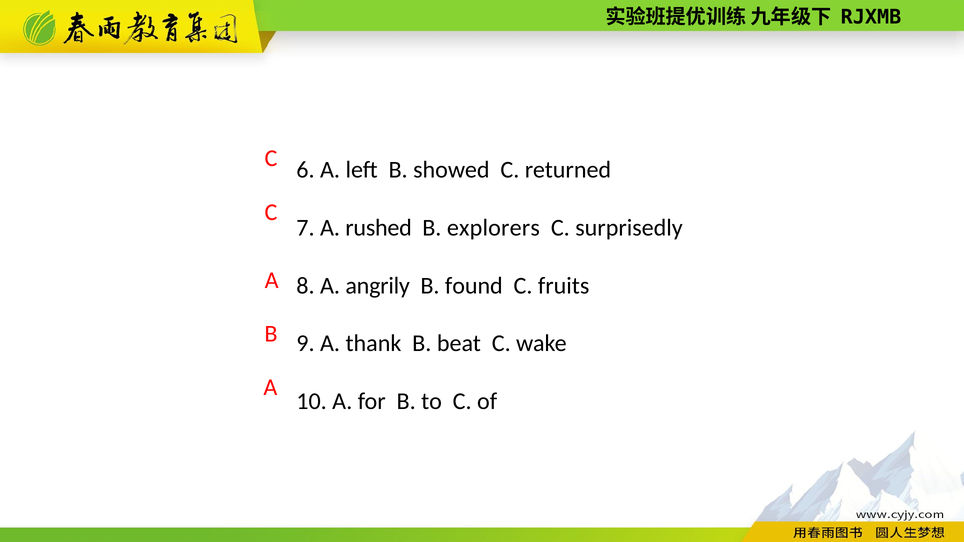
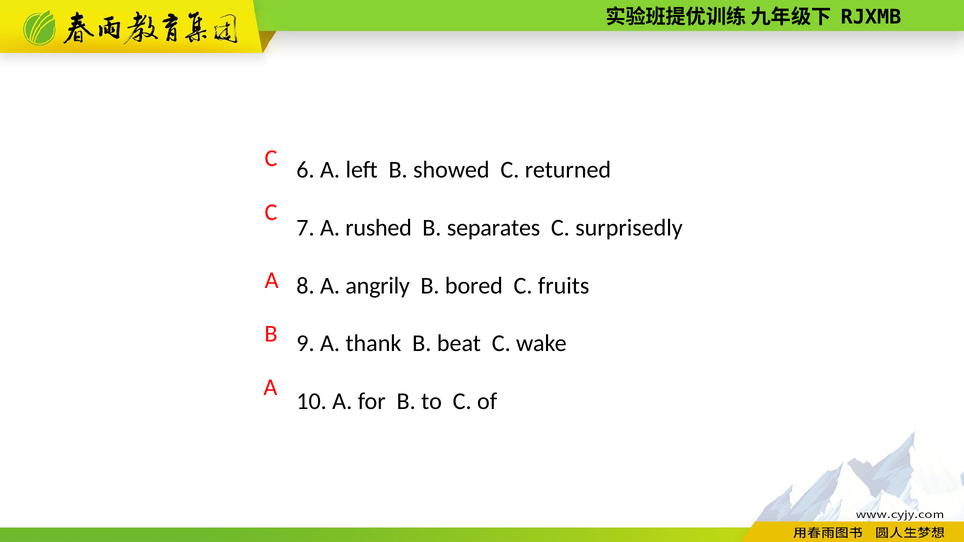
explorers: explorers -> separates
found: found -> bored
